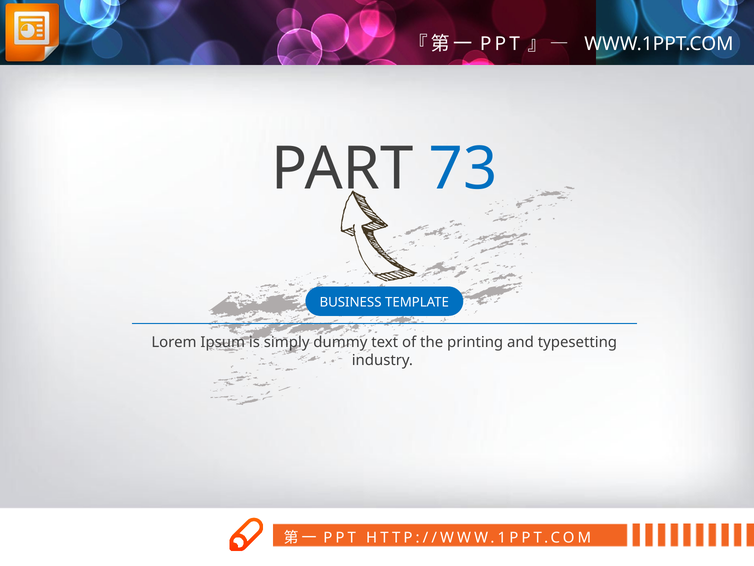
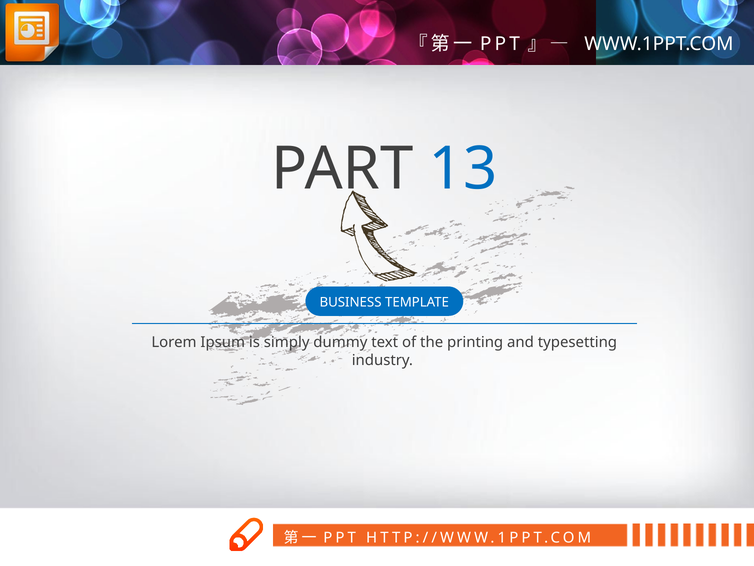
73: 73 -> 13
